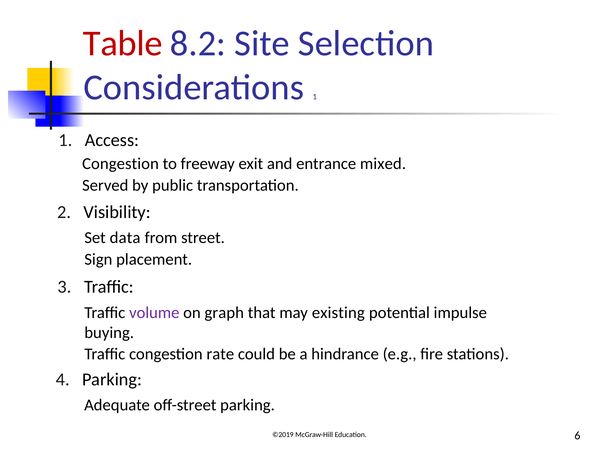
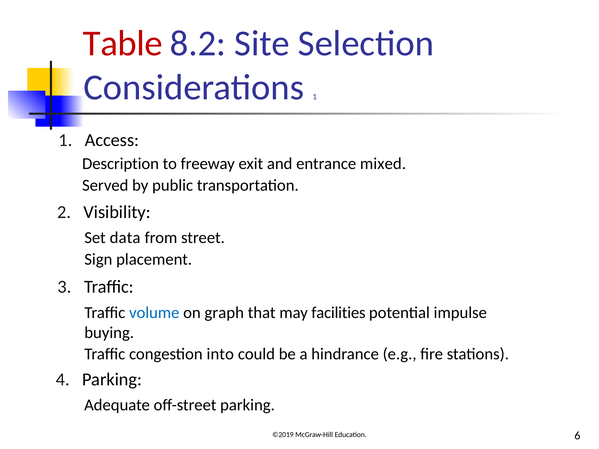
Congestion at (120, 164): Congestion -> Description
volume colour: purple -> blue
existing: existing -> facilities
rate: rate -> into
